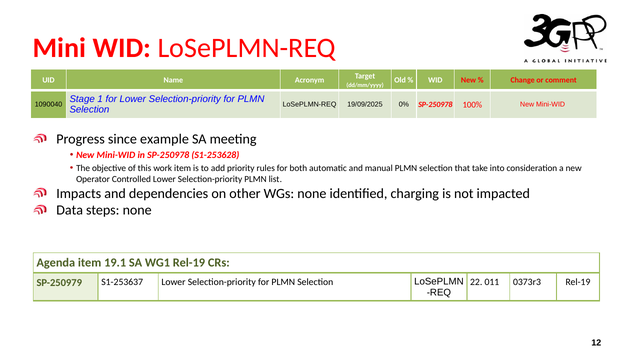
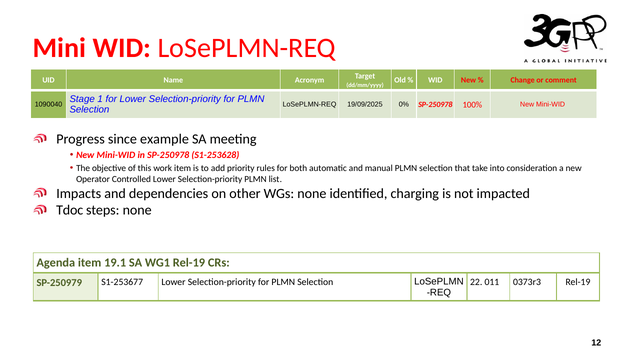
Data: Data -> Tdoc
S1-253637: S1-253637 -> S1-253677
